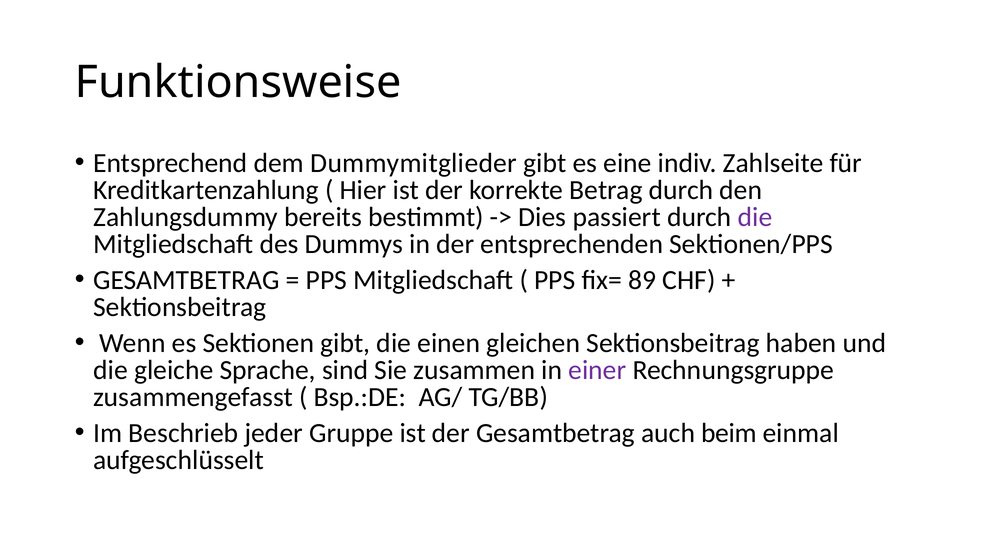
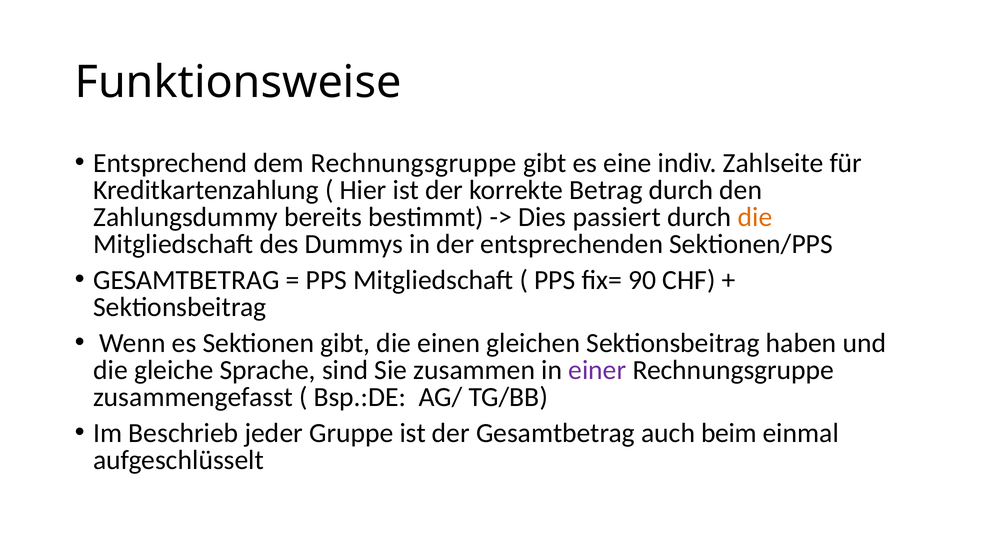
dem Dummymitglieder: Dummymitglieder -> Rechnungsgruppe
die at (755, 217) colour: purple -> orange
89: 89 -> 90
